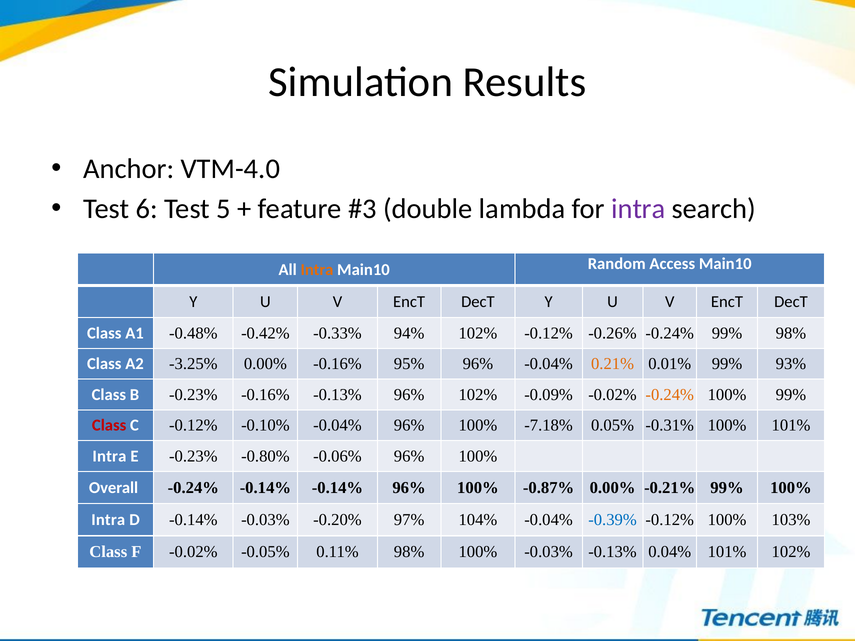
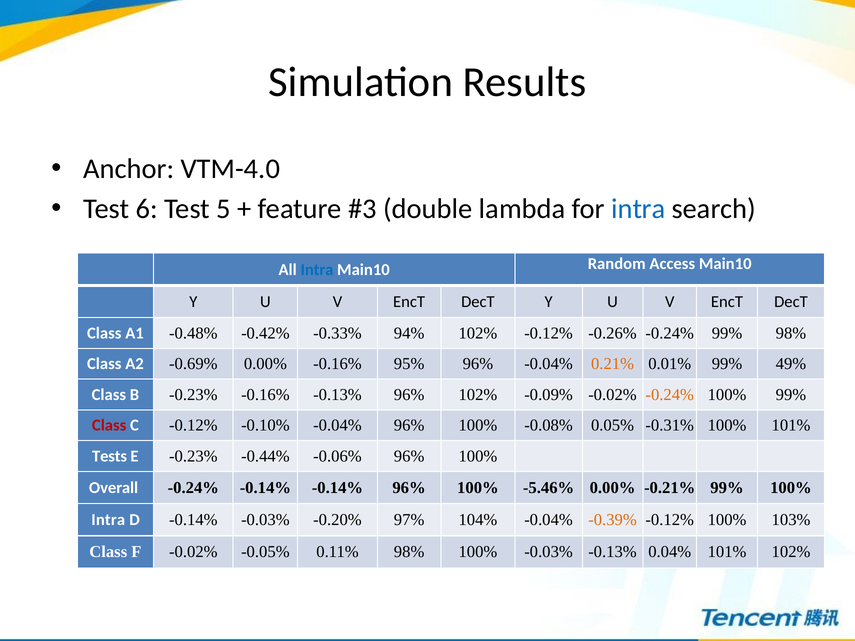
intra at (638, 209) colour: purple -> blue
Intra at (317, 270) colour: orange -> blue
-3.25%: -3.25% -> -0.69%
93%: 93% -> 49%
-7.18%: -7.18% -> -0.08%
Intra at (109, 456): Intra -> Tests
-0.80%: -0.80% -> -0.44%
-0.87%: -0.87% -> -5.46%
-0.39% colour: blue -> orange
